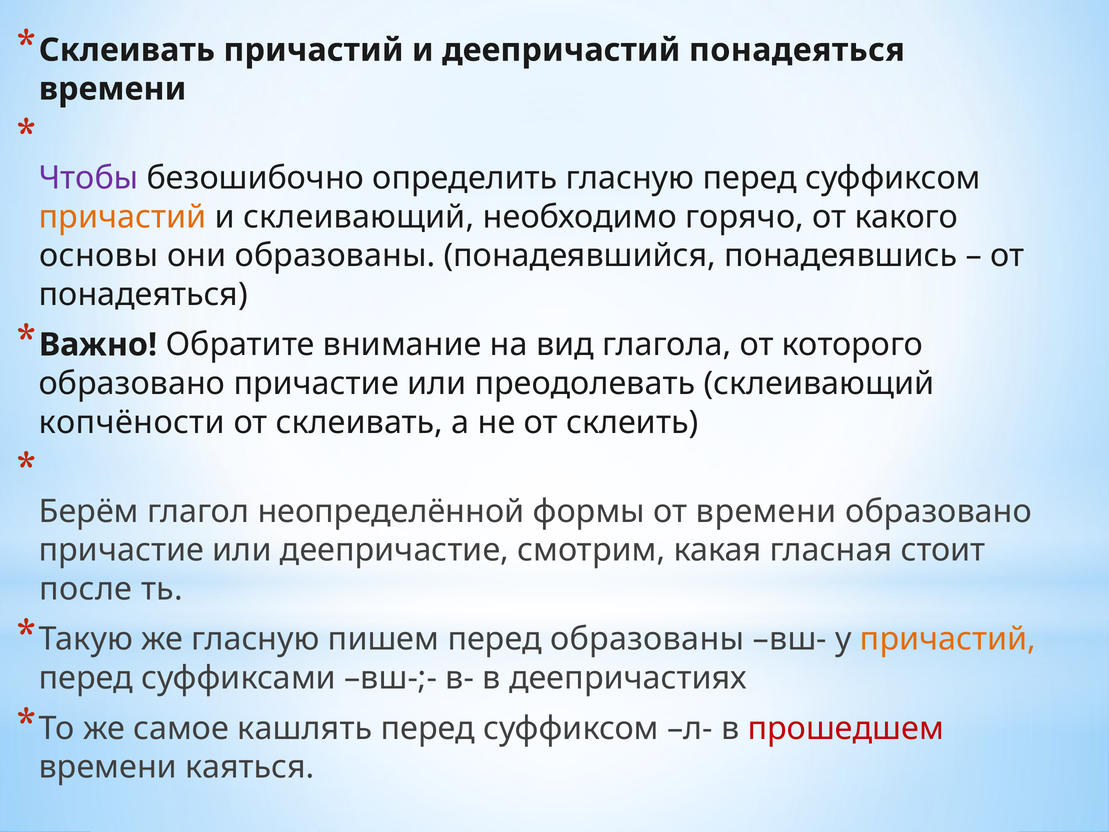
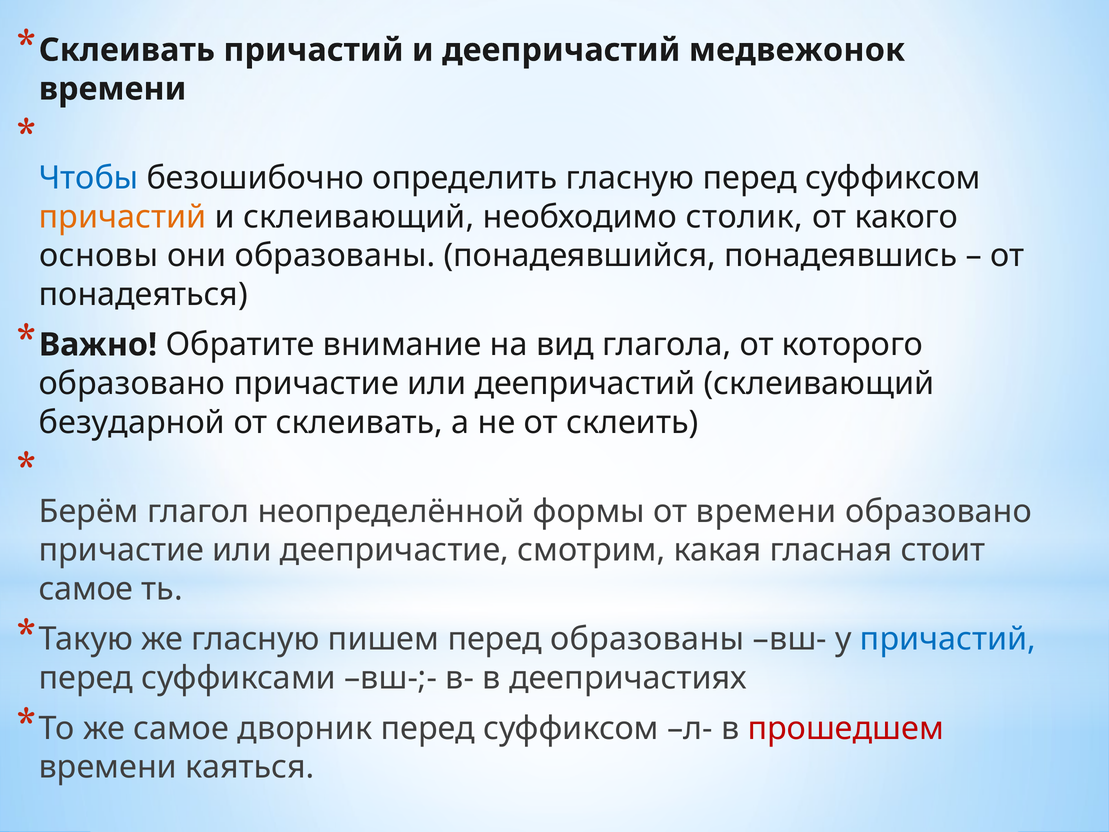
деепричастий понадеяться: понадеяться -> медвежонок
Чтобы colour: purple -> blue
горячо: горячо -> столик
или преодолевать: преодолевать -> деепричастий
копчёности: копчёности -> безударной
после at (86, 589): после -> самое
причастий at (948, 639) colour: orange -> blue
кашлять: кашлять -> дворник
